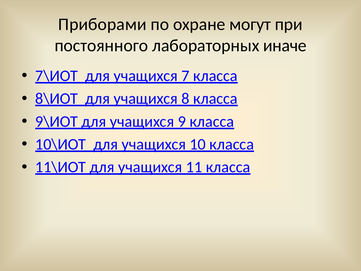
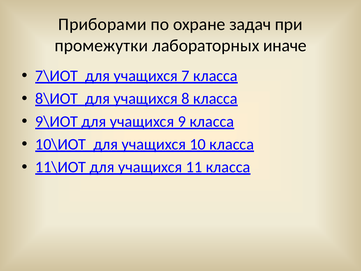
могут: могут -> задач
постоянного: постоянного -> промежутки
